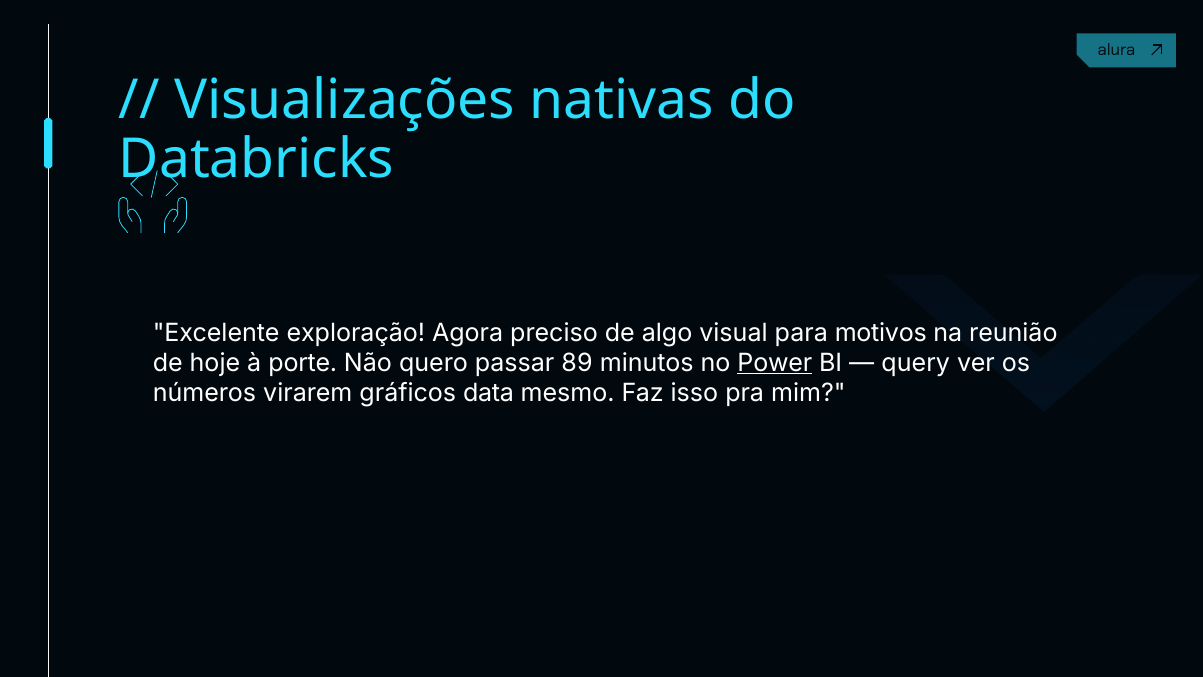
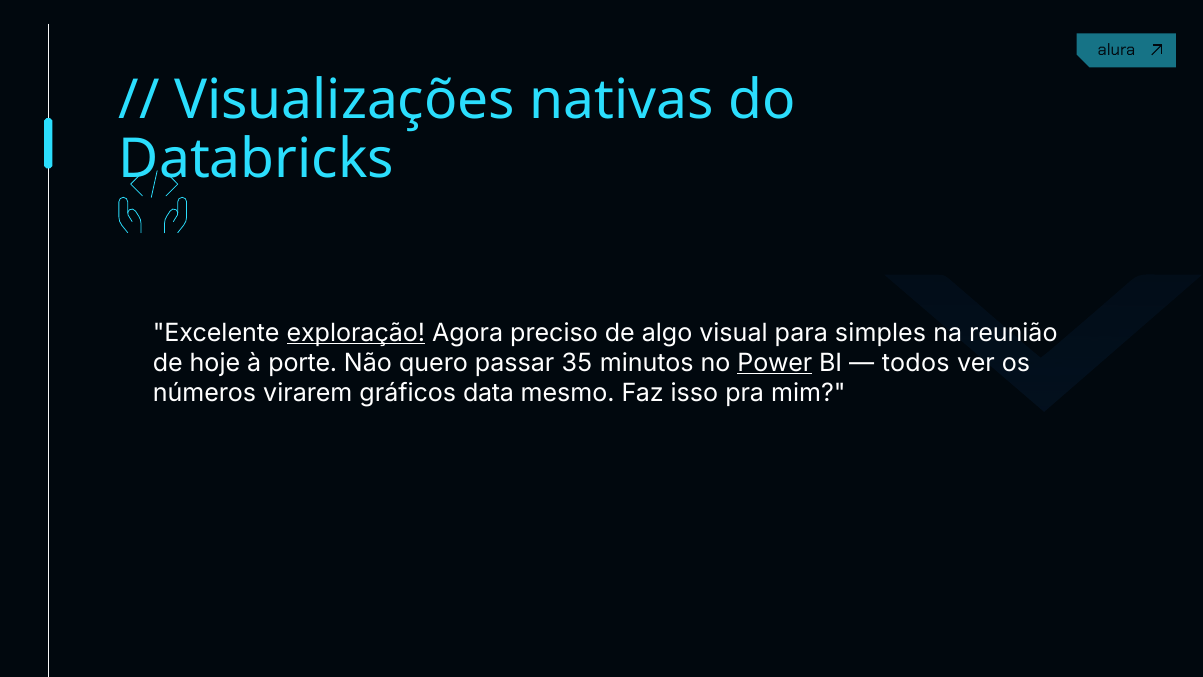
exploração underline: none -> present
motivos: motivos -> simples
89: 89 -> 35
query: query -> todos
